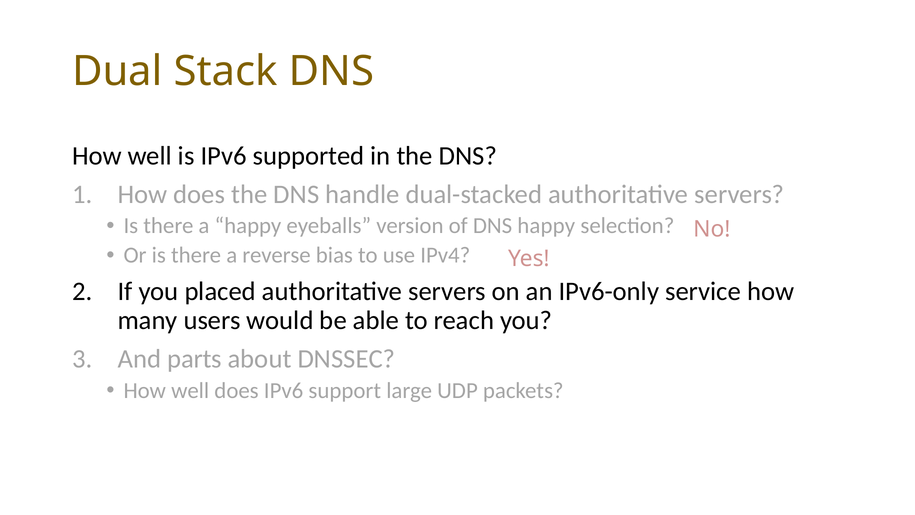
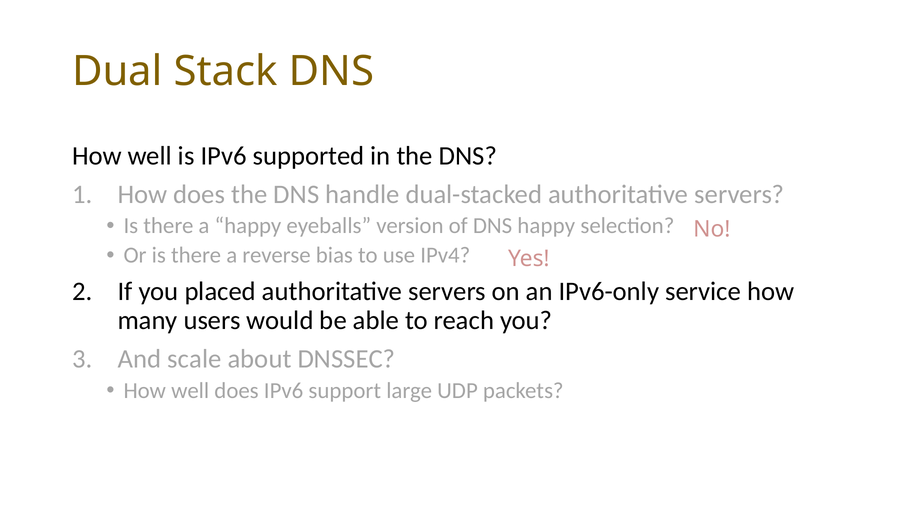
parts: parts -> scale
